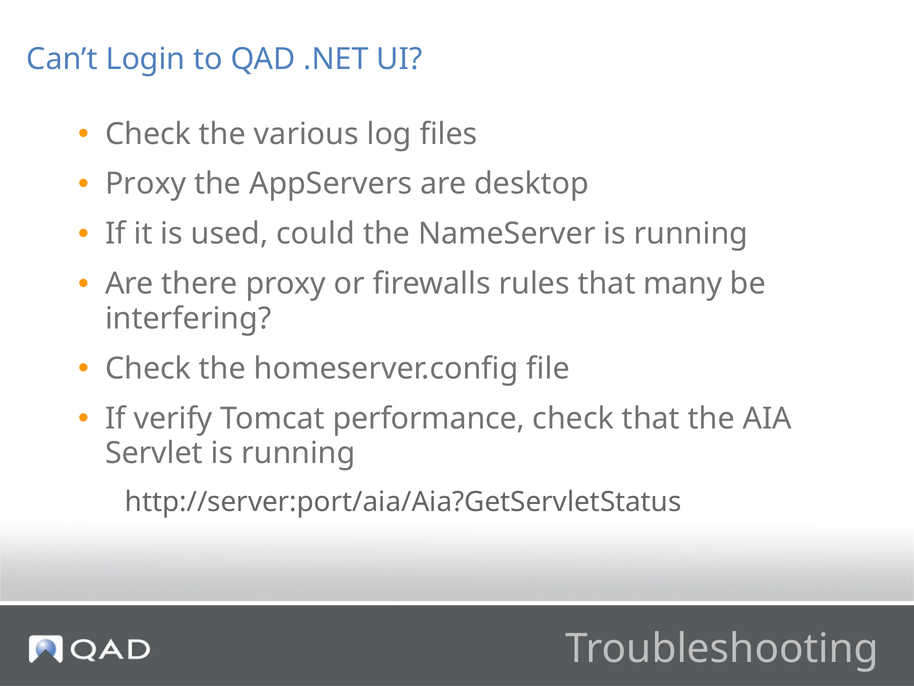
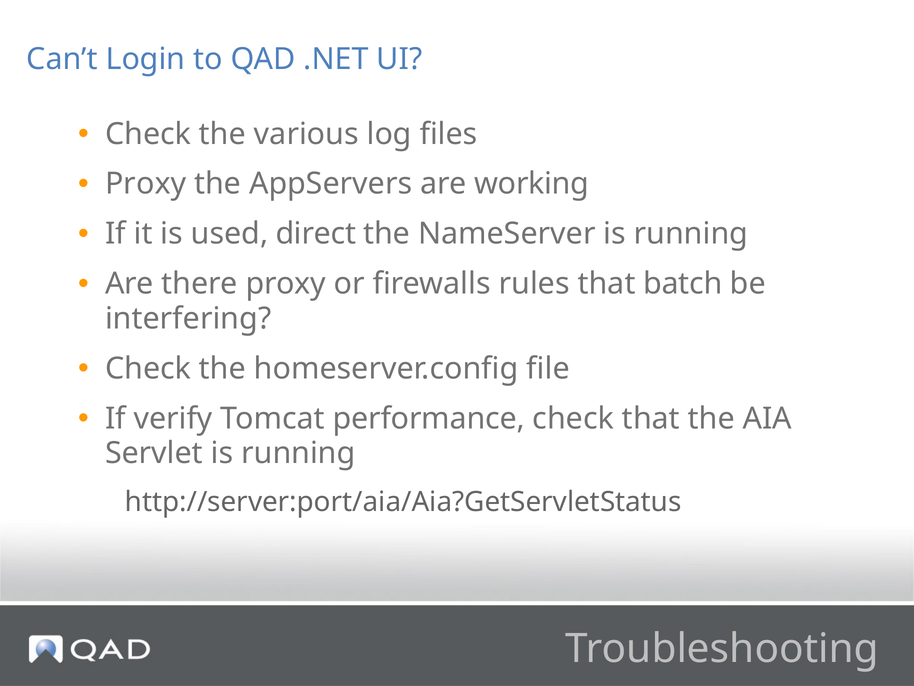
desktop: desktop -> working
could: could -> direct
many: many -> batch
